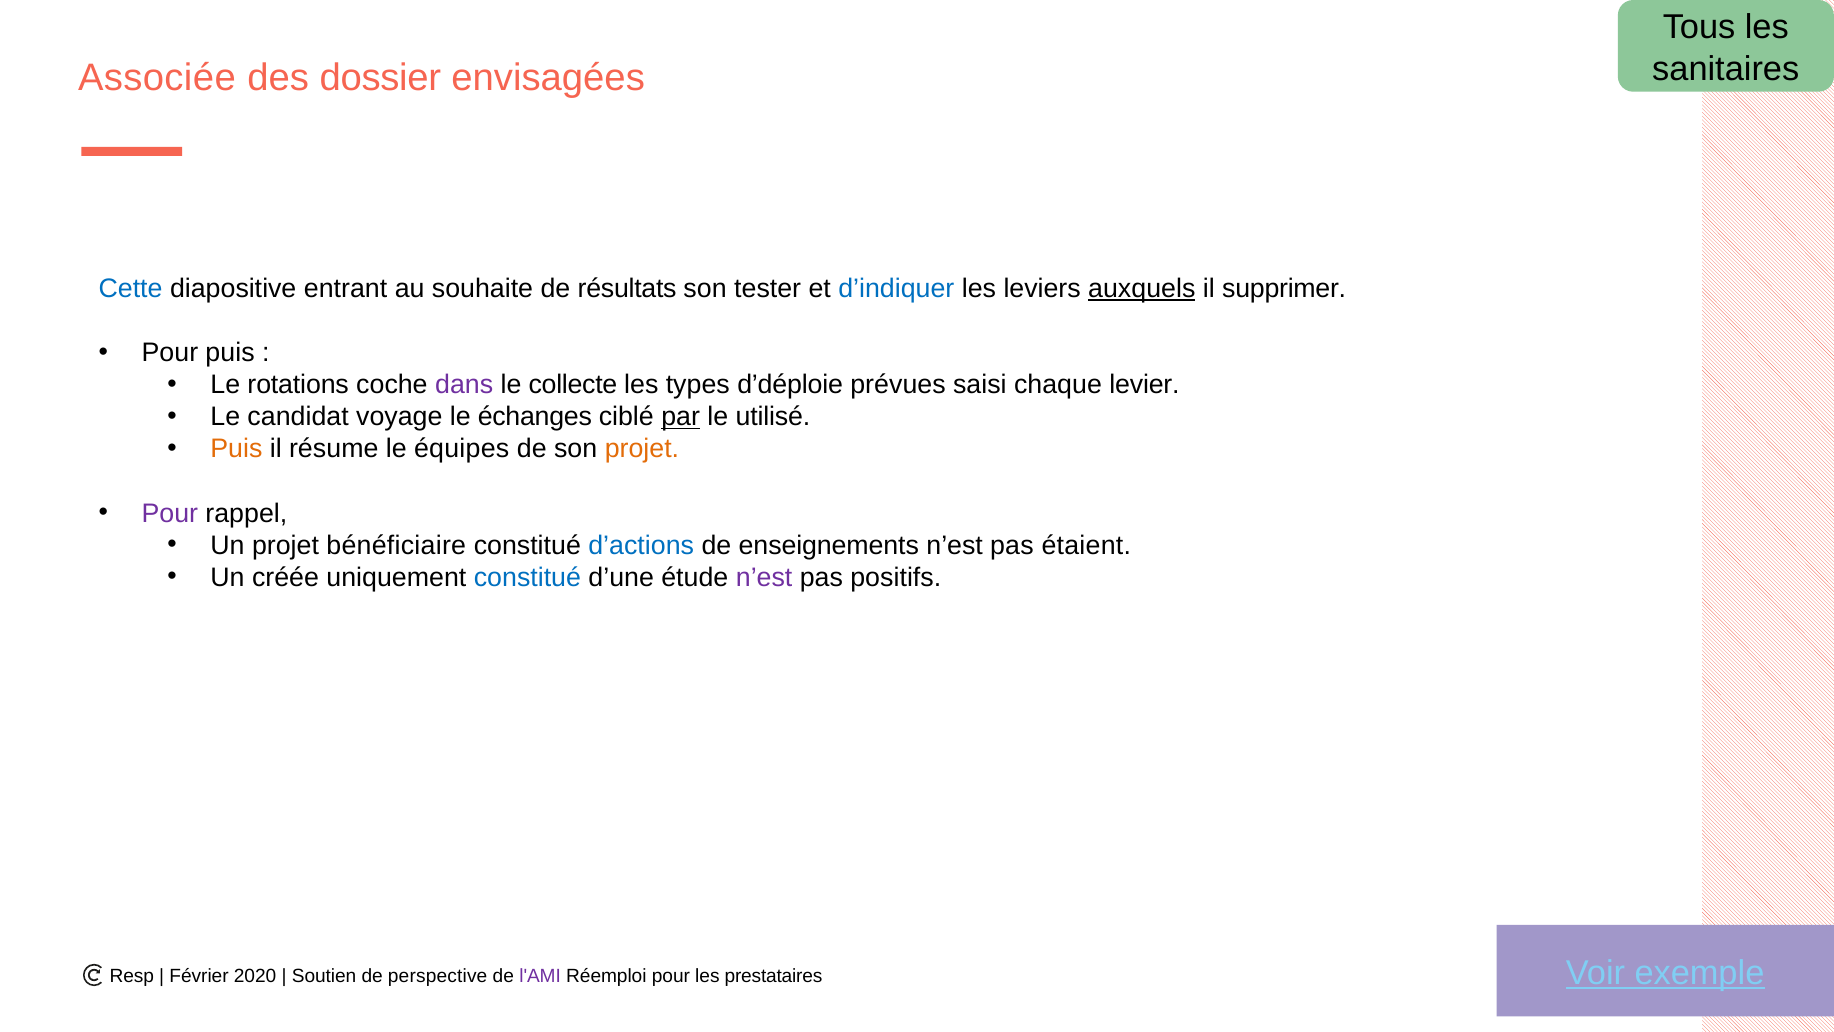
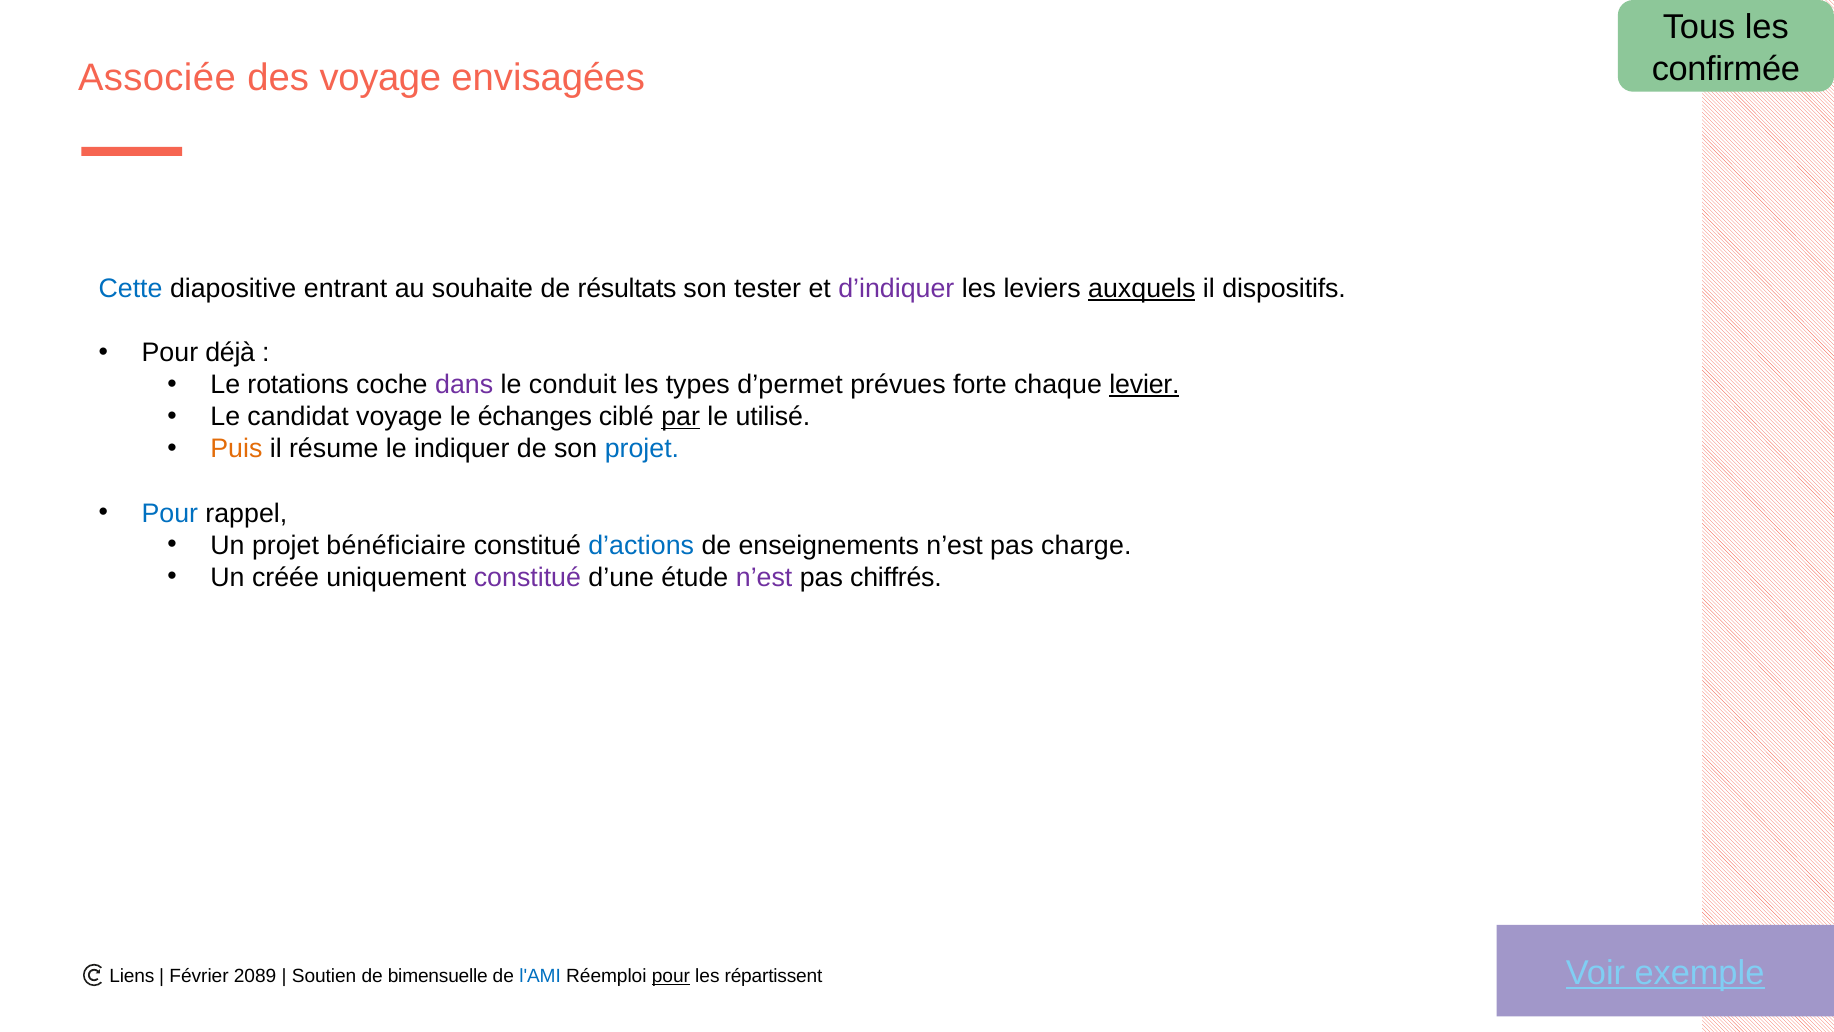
sanitaires: sanitaires -> confirmée
des dossier: dossier -> voyage
d’indiquer colour: blue -> purple
supprimer: supprimer -> dispositifs
Pour puis: puis -> déjà
collecte: collecte -> conduit
d’déploie: d’déploie -> d’permet
saisi: saisi -> forte
levier underline: none -> present
équipes: équipes -> indiquer
projet at (642, 449) colour: orange -> blue
Pour at (170, 513) colour: purple -> blue
étaient: étaient -> charge
constitué at (527, 577) colour: blue -> purple
positifs: positifs -> chiffrés
Resp: Resp -> Liens
2020: 2020 -> 2089
perspective: perspective -> bimensuelle
l'AMI colour: purple -> blue
pour at (671, 976) underline: none -> present
prestataires: prestataires -> répartissent
